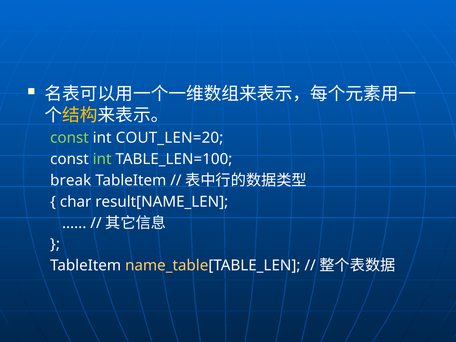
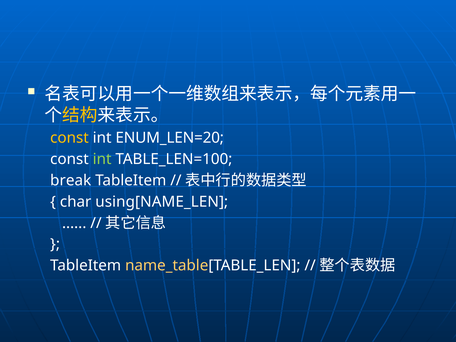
const at (69, 138) colour: light green -> yellow
COUT_LEN=20: COUT_LEN=20 -> ENUM_LEN=20
result[NAME_LEN: result[NAME_LEN -> using[NAME_LEN
